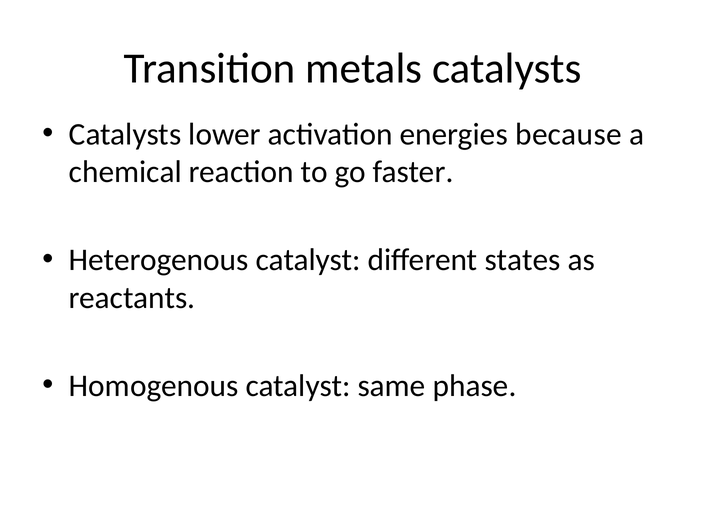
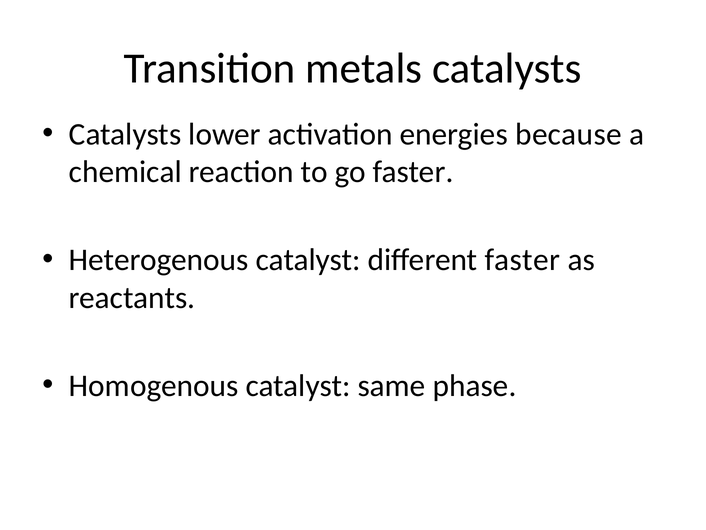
different states: states -> faster
